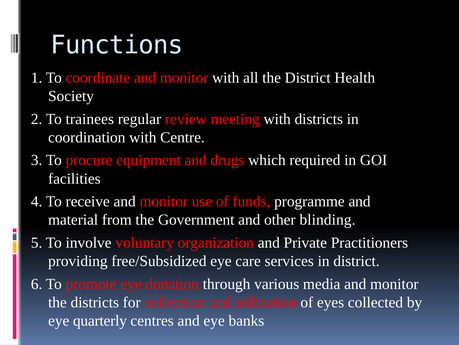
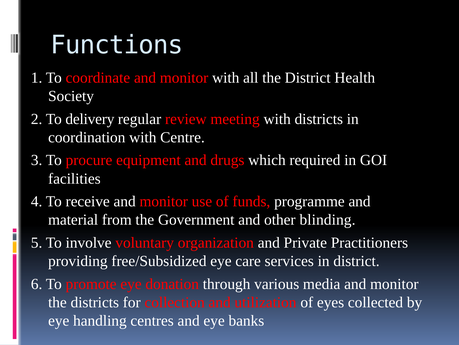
trainees: trainees -> delivery
quarterly: quarterly -> handling
